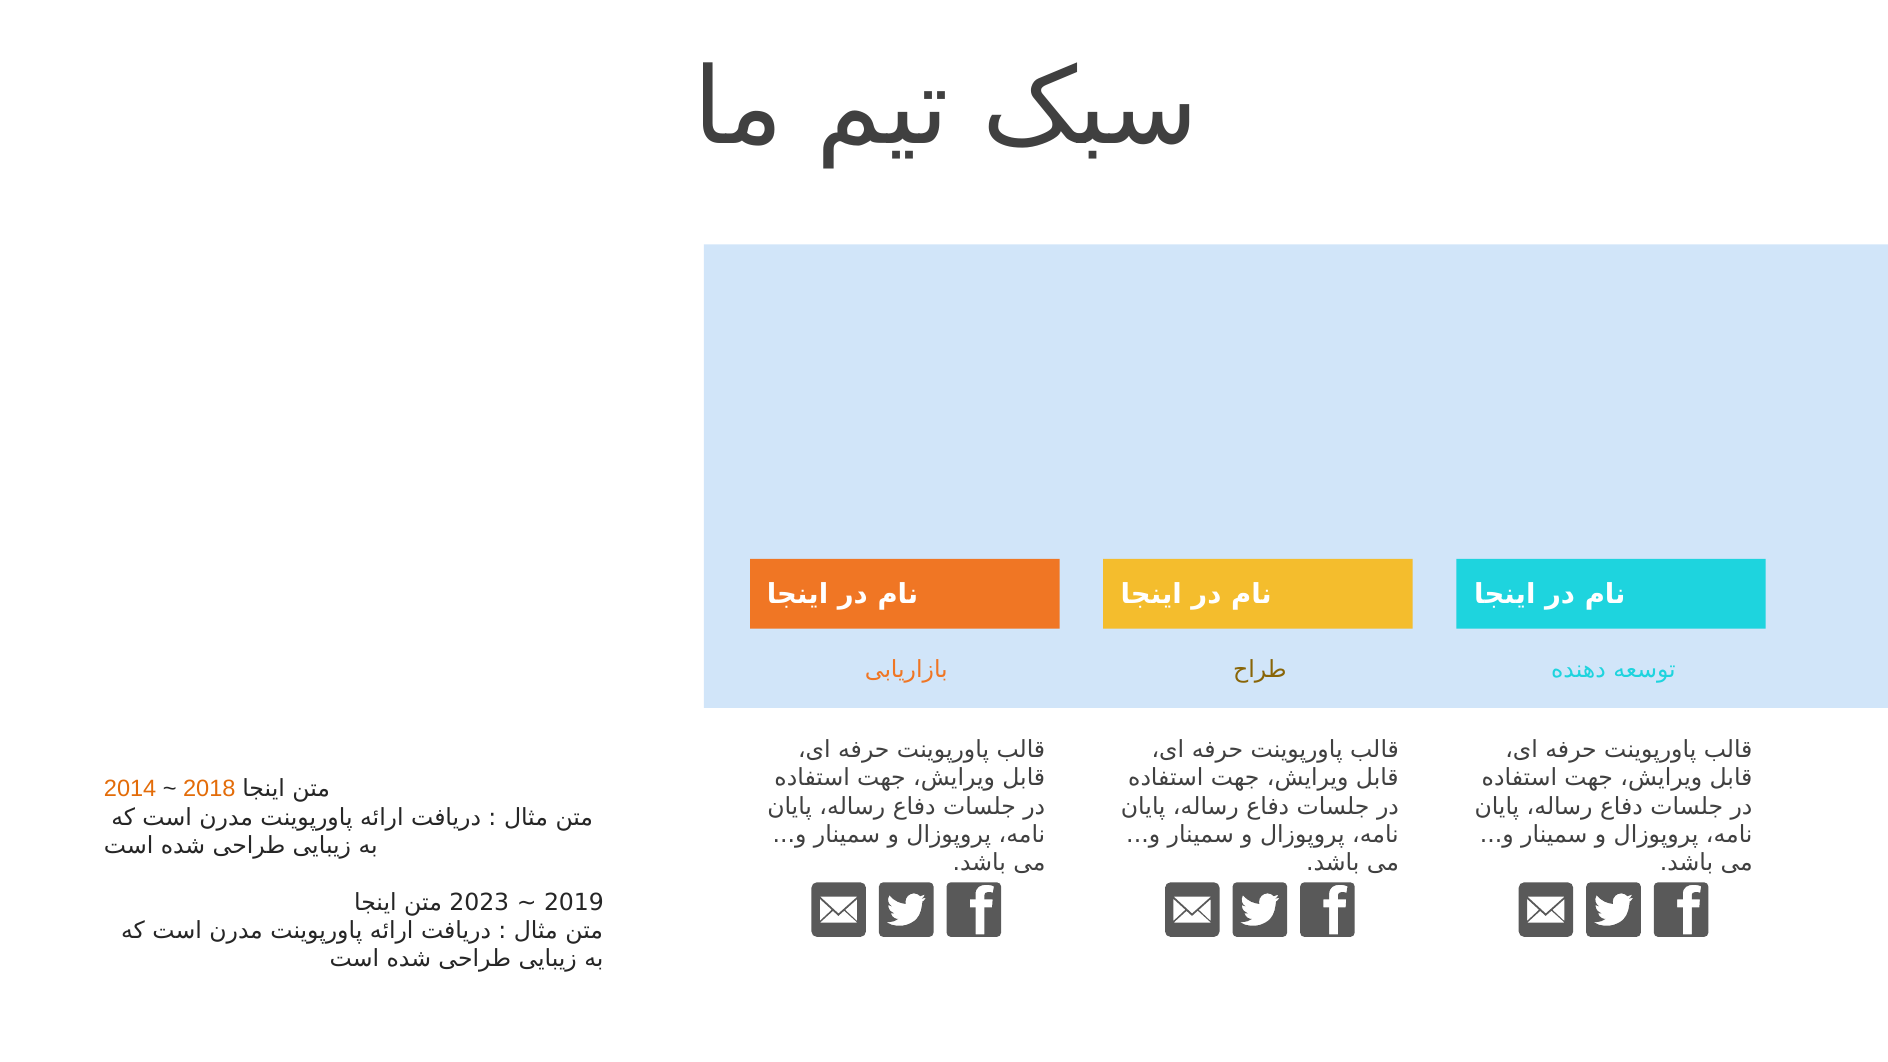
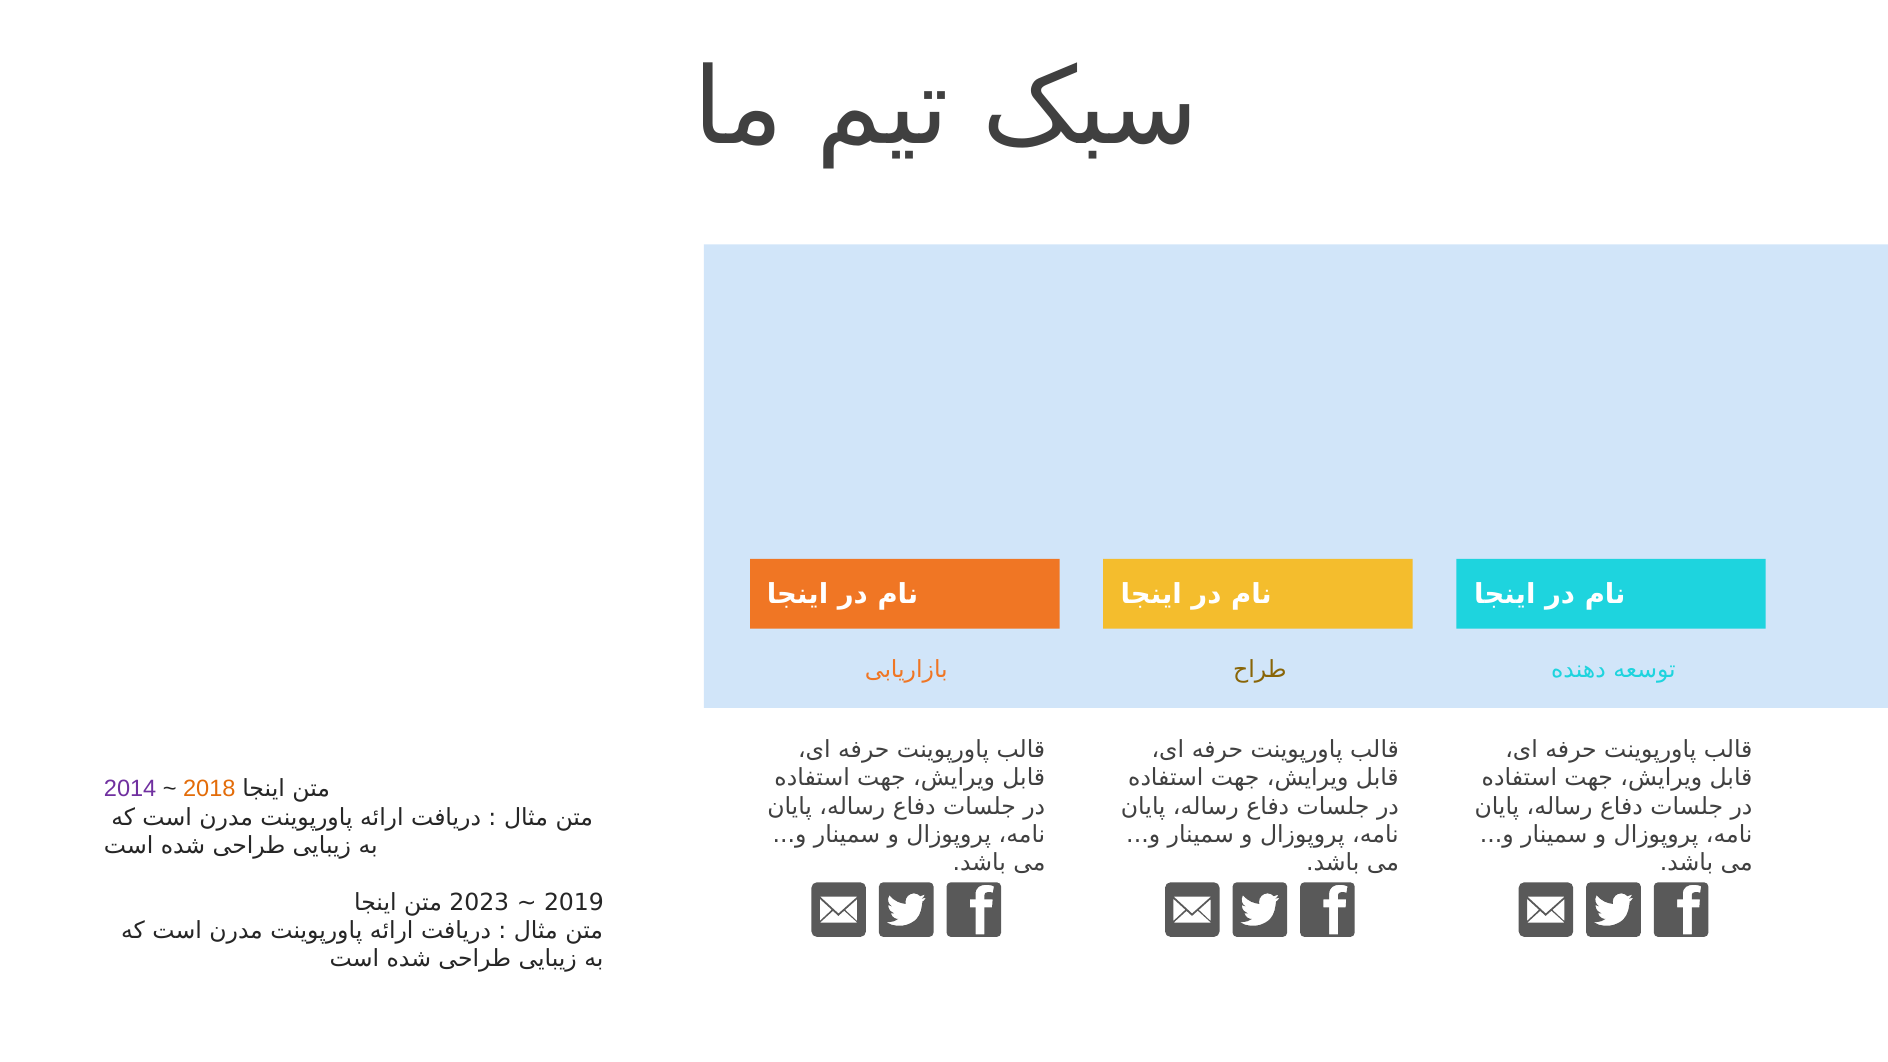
2014 colour: orange -> purple
